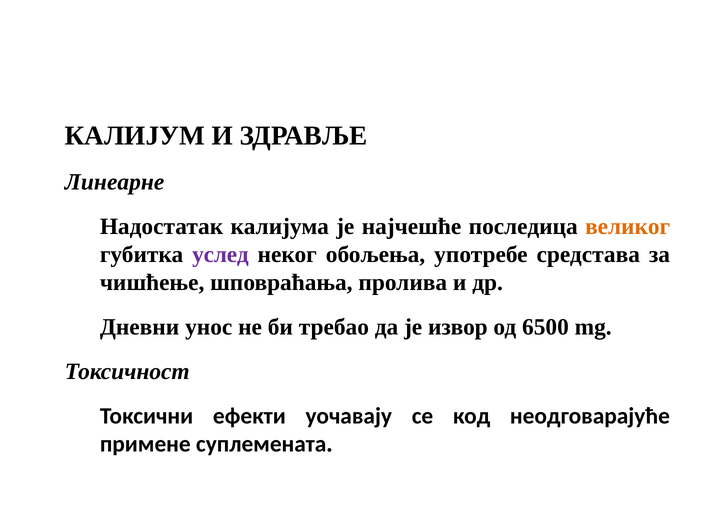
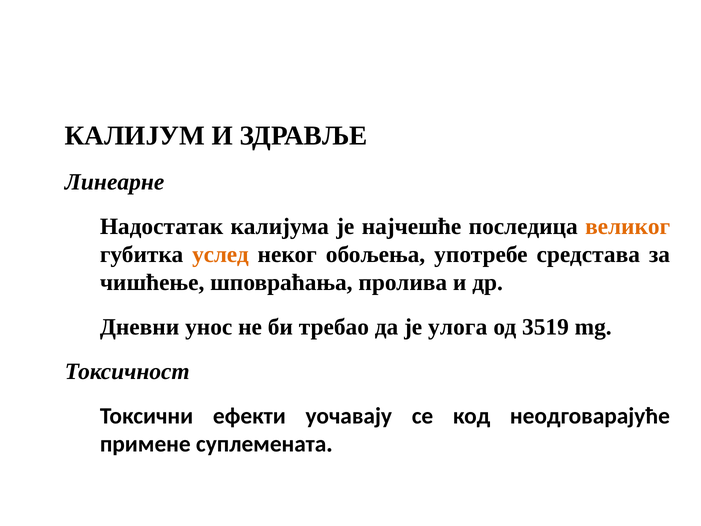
услед colour: purple -> orange
извор: извор -> улога
6500: 6500 -> 3519
